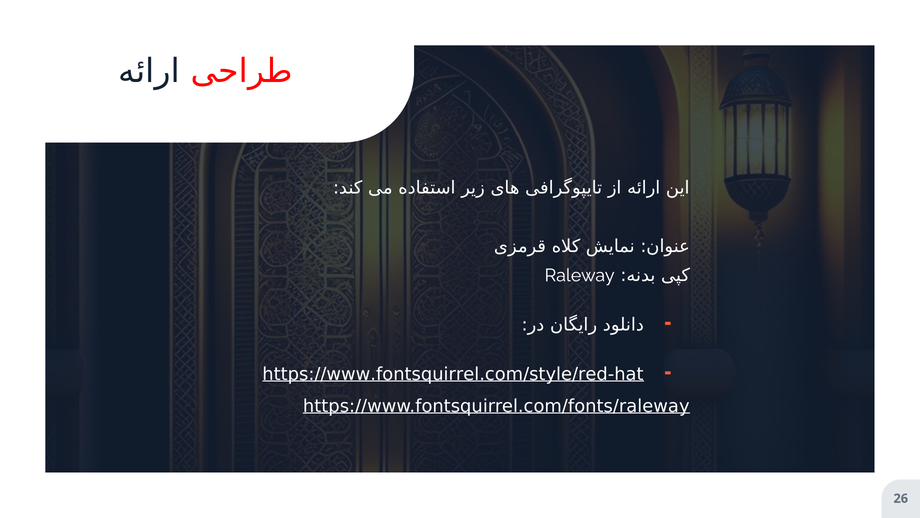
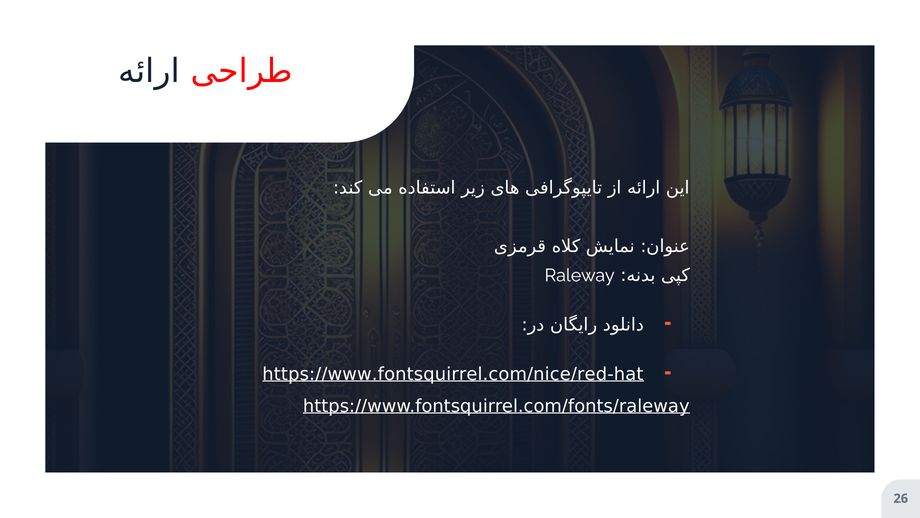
https://www.fontsquirrel.com/style/red-hat: https://www.fontsquirrel.com/style/red-hat -> https://www.fontsquirrel.com/nice/red-hat
